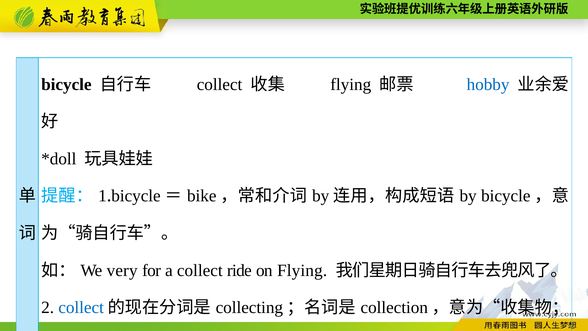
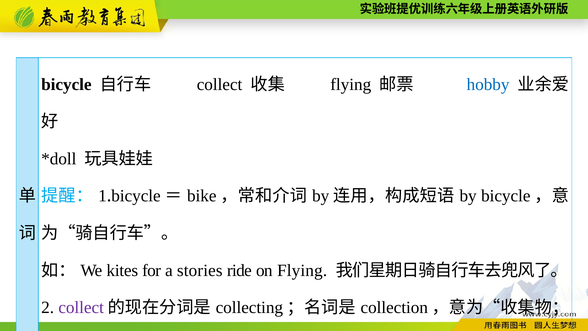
very: very -> kites
a collect: collect -> stories
collect at (81, 307) colour: blue -> purple
